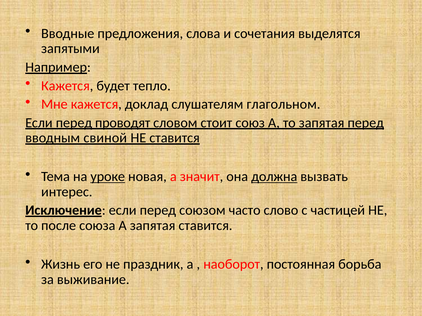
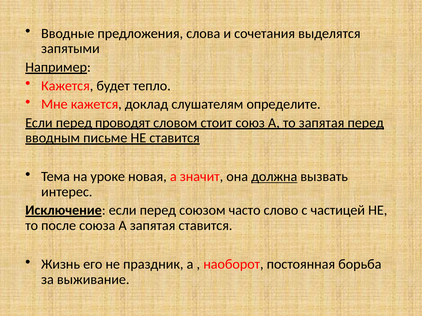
глагольном: глагольном -> определите
свиной: свиной -> письме
уроке underline: present -> none
